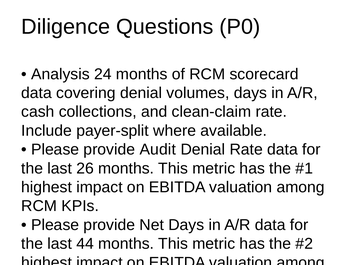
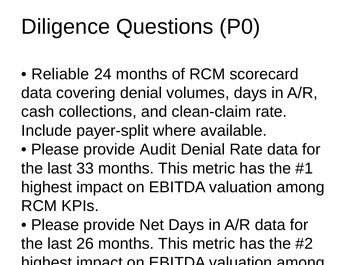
Analysis: Analysis -> Reliable
26: 26 -> 33
44: 44 -> 26
